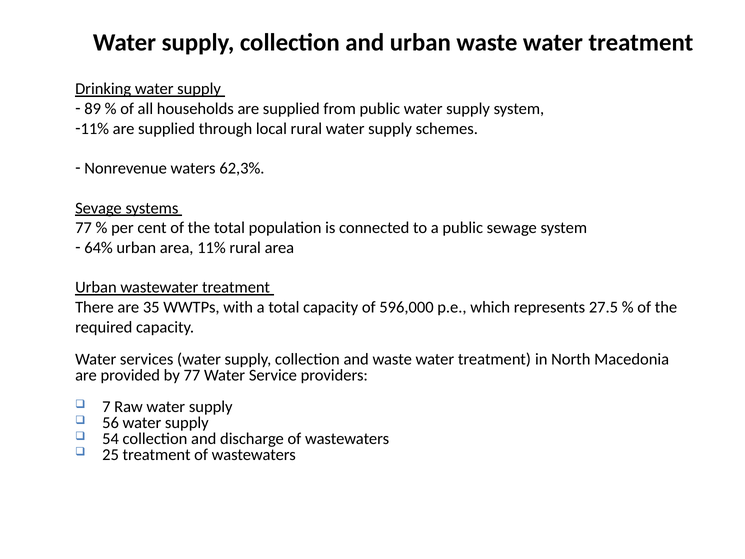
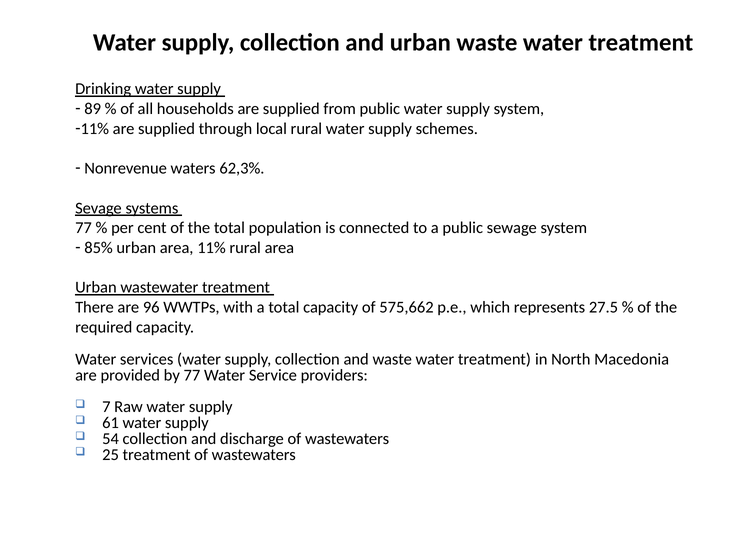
64%: 64% -> 85%
35: 35 -> 96
596,000: 596,000 -> 575,662
56: 56 -> 61
